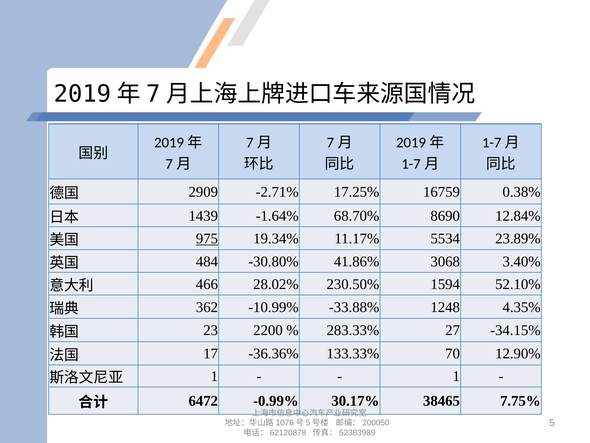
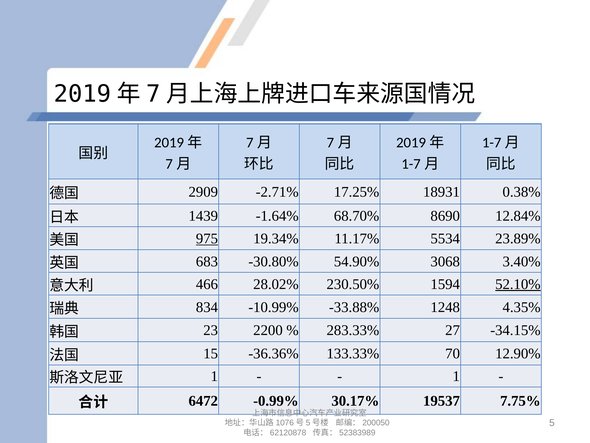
16759: 16759 -> 18931
484: 484 -> 683
41.86%: 41.86% -> 54.90%
52.10% underline: none -> present
362: 362 -> 834
17: 17 -> 15
38465: 38465 -> 19537
